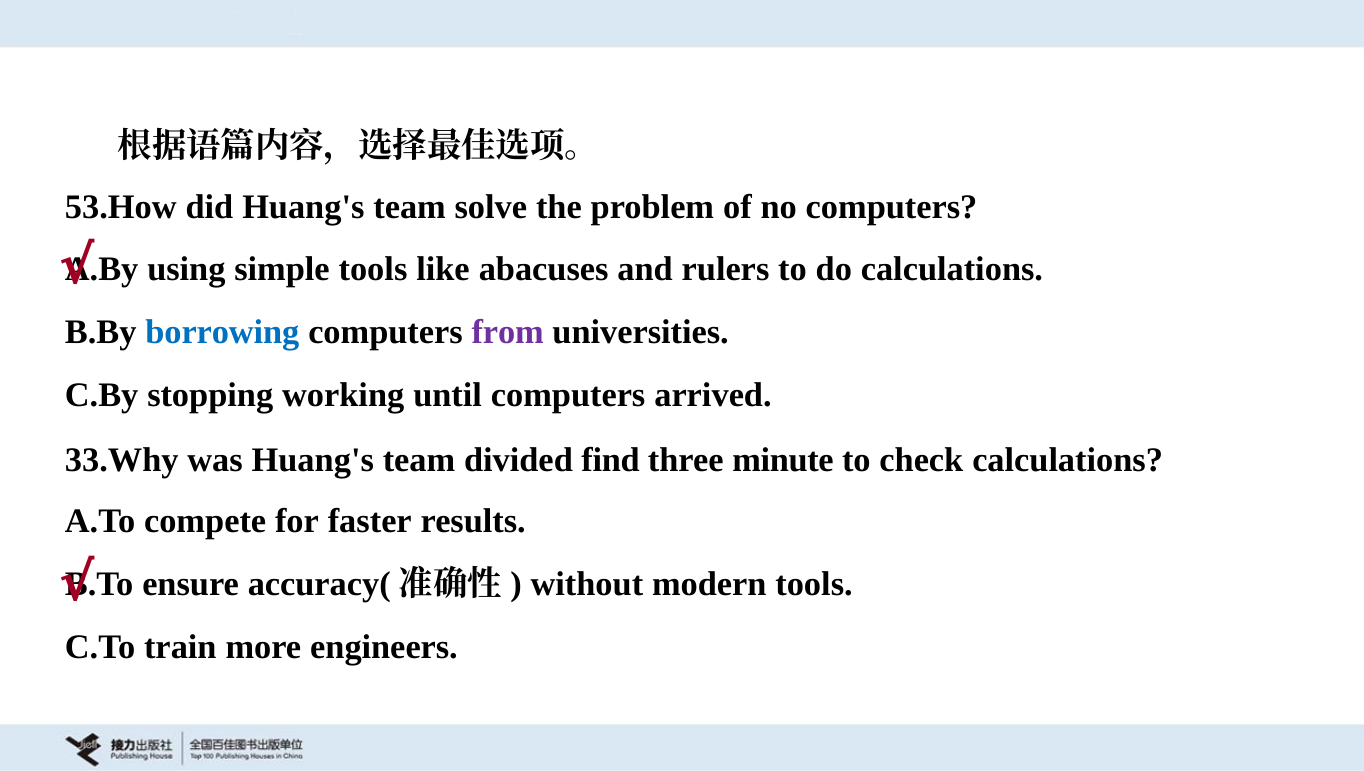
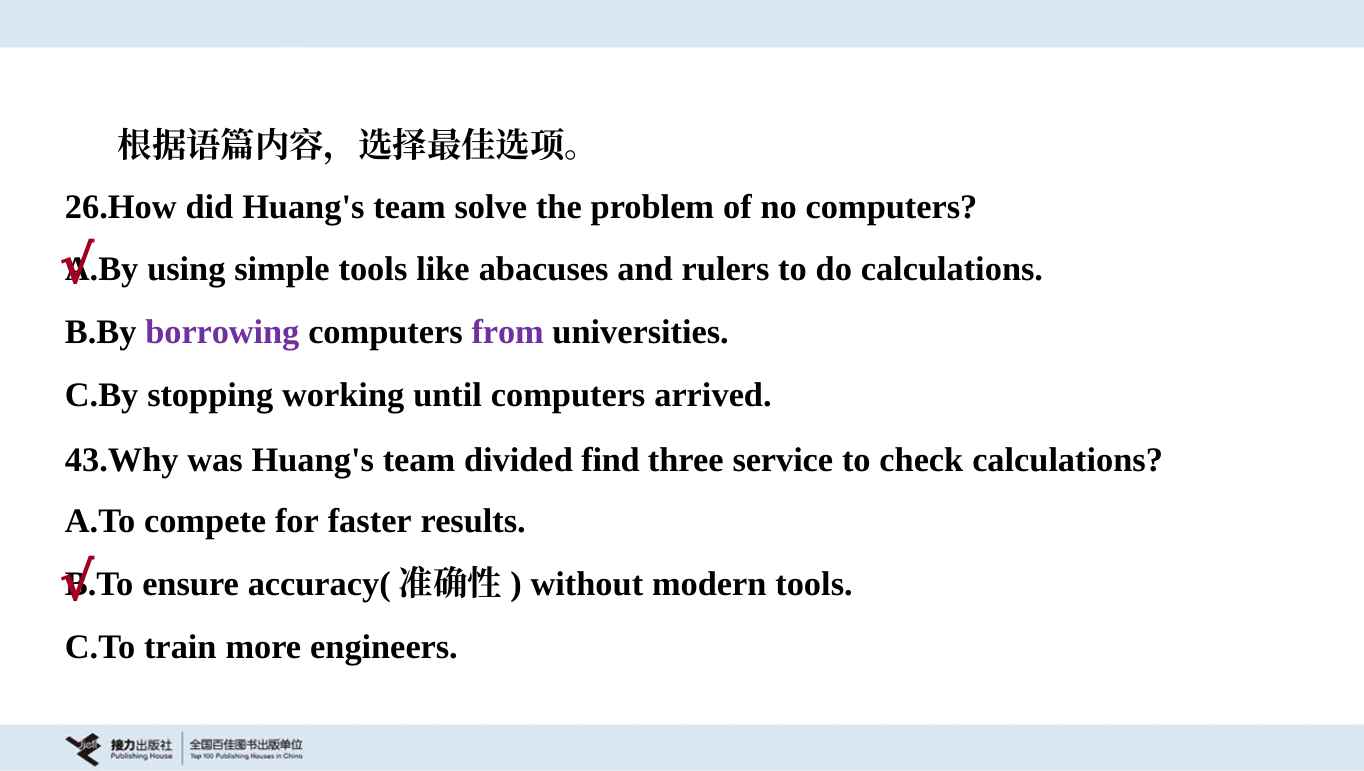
53.How: 53.How -> 26.How
borrowing colour: blue -> purple
33.Why: 33.Why -> 43.Why
minute: minute -> service
